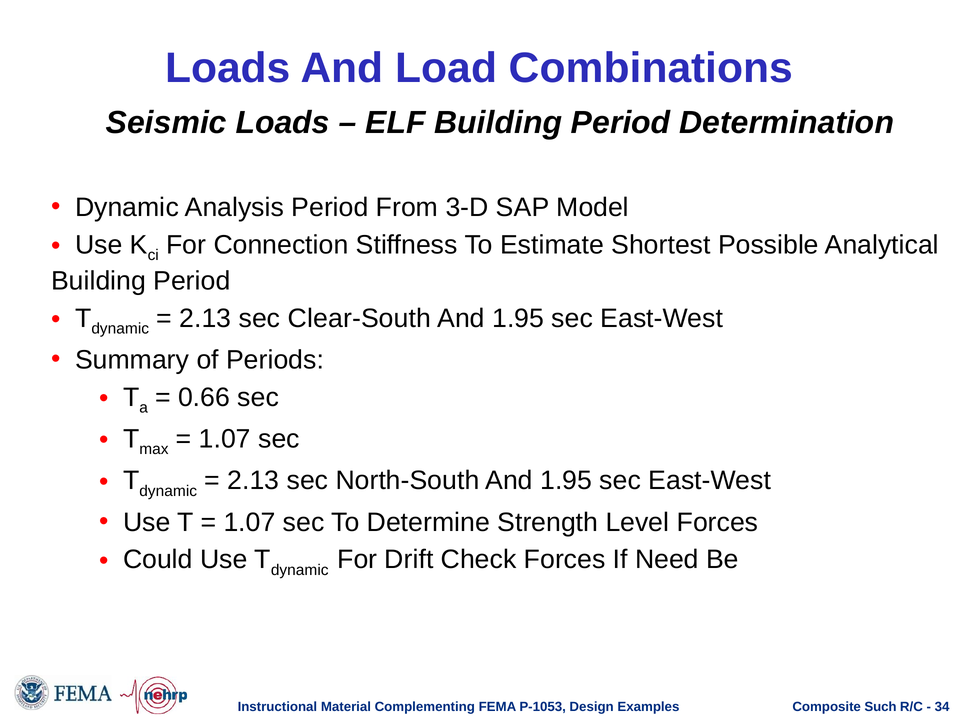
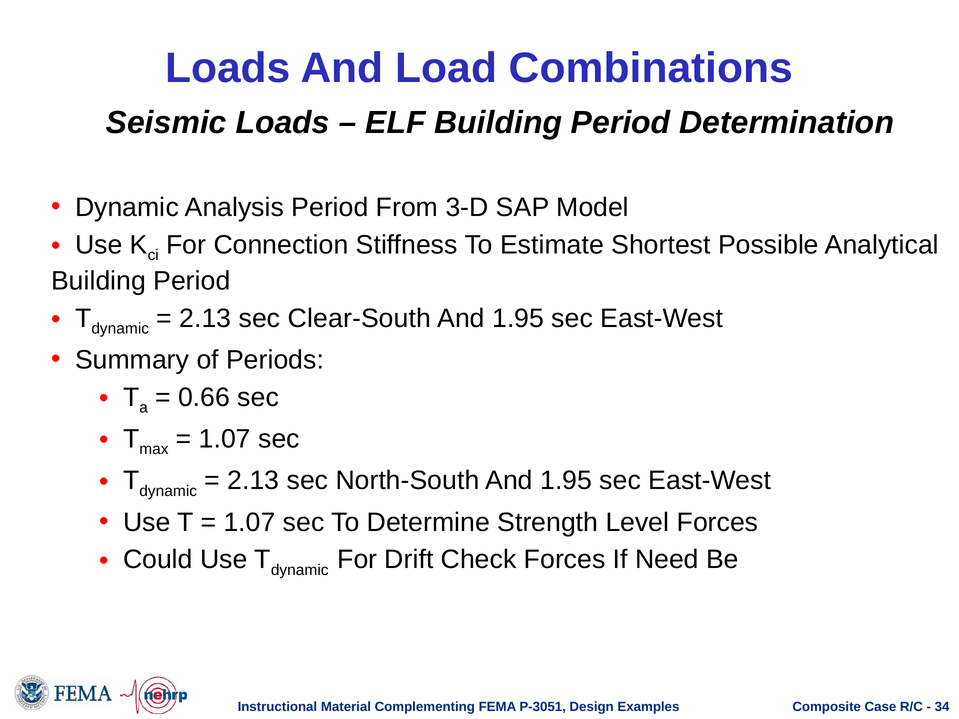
P-1053: P-1053 -> P-3051
Such: Such -> Case
